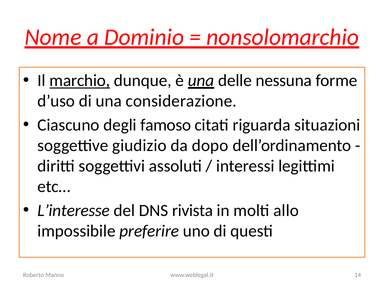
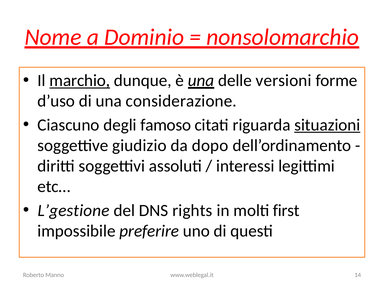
nessuna: nessuna -> versioni
situazioni underline: none -> present
L’interesse: L’interesse -> L’gestione
rivista: rivista -> rights
allo: allo -> first
